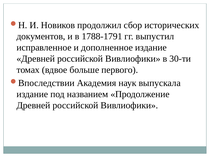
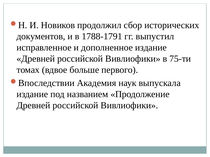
30-ти: 30-ти -> 75-ти
